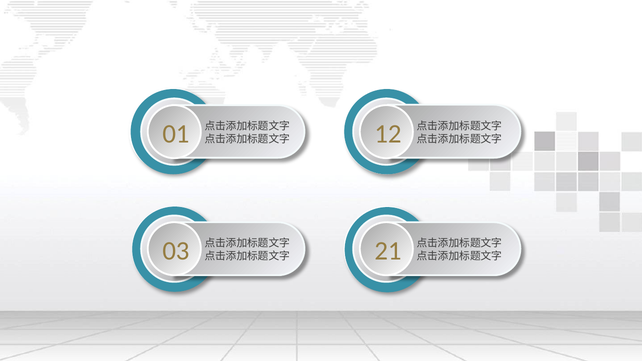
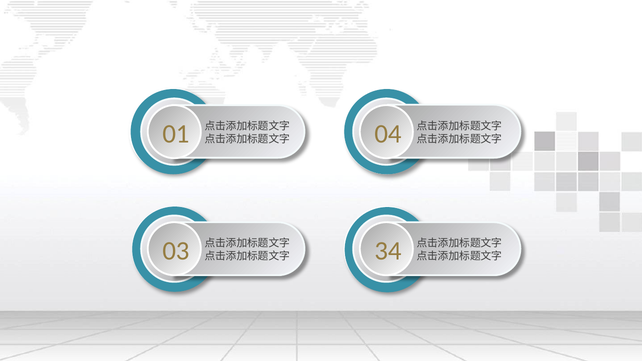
12: 12 -> 04
21: 21 -> 34
